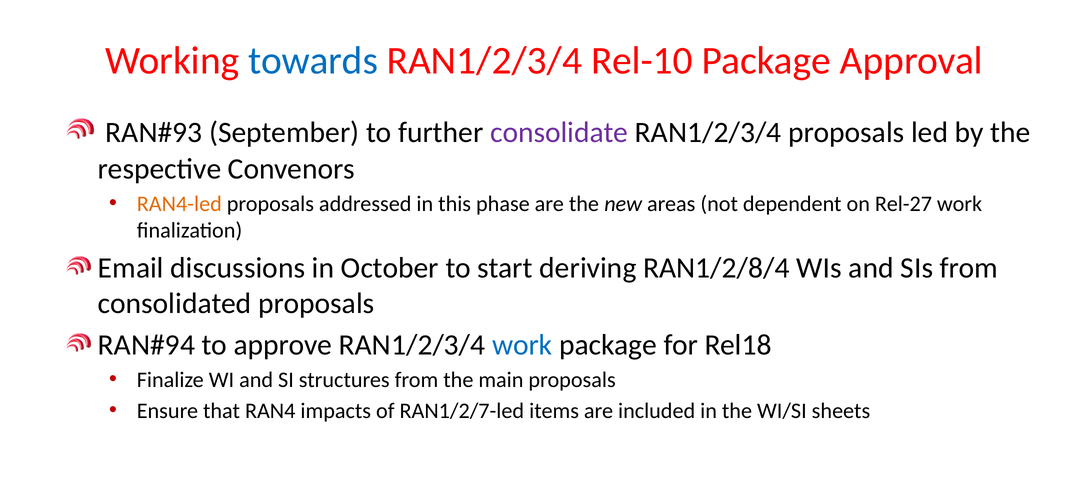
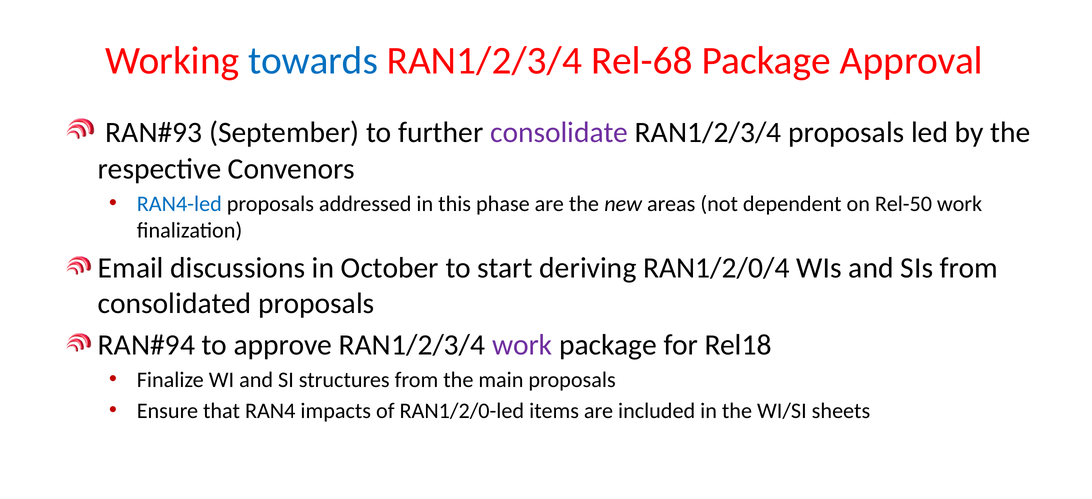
Rel-10: Rel-10 -> Rel-68
RAN4-led colour: orange -> blue
Rel-27: Rel-27 -> Rel-50
RAN1/2/8/4: RAN1/2/8/4 -> RAN1/2/0/4
work at (522, 345) colour: blue -> purple
RAN1/2/7-led: RAN1/2/7-led -> RAN1/2/0-led
